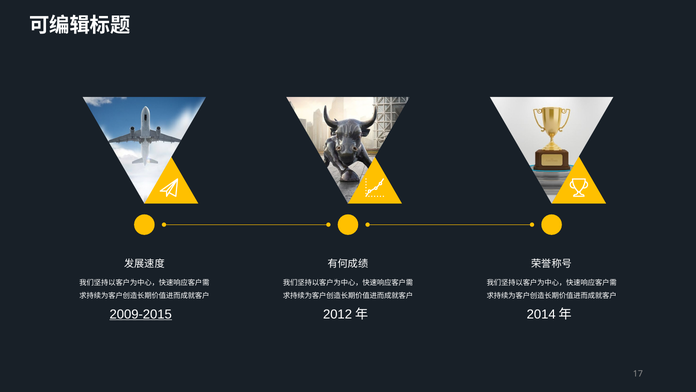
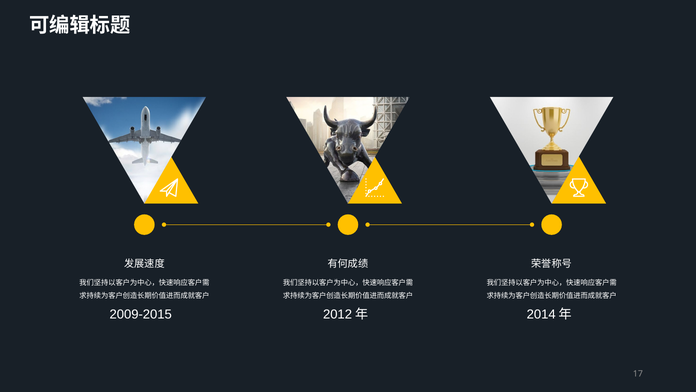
2009-2015 underline: present -> none
